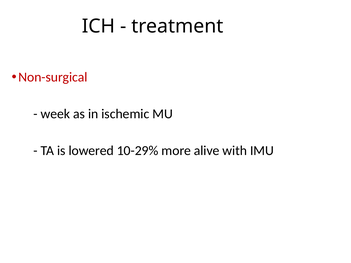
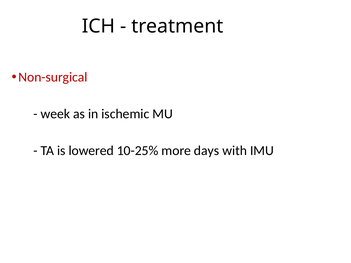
10-29%: 10-29% -> 10-25%
alive: alive -> days
